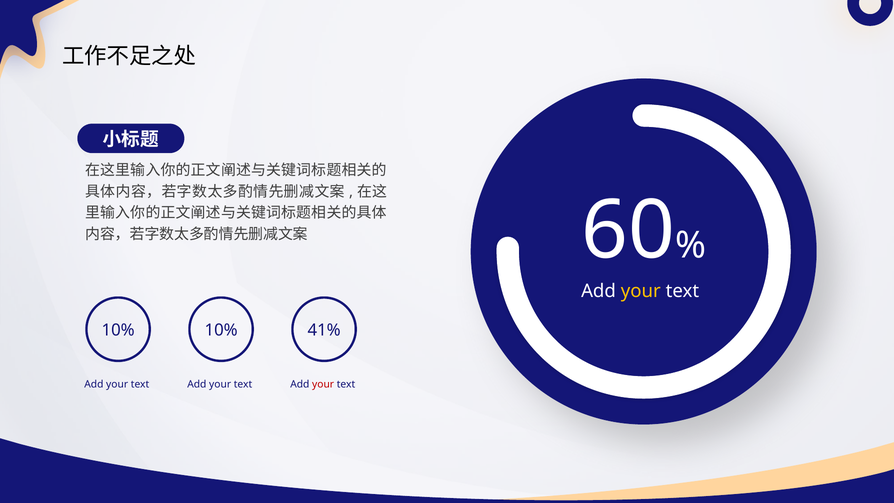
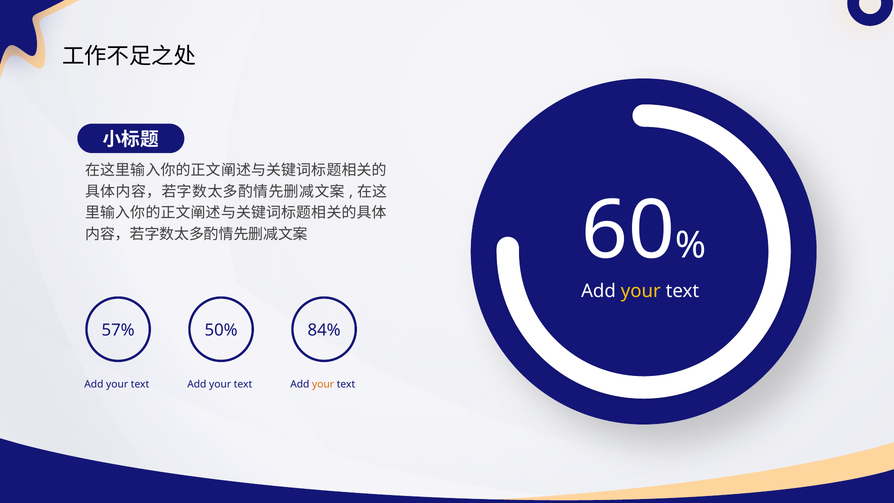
10% at (118, 330): 10% -> 57%
10% at (221, 330): 10% -> 50%
41%: 41% -> 84%
your at (323, 384) colour: red -> orange
